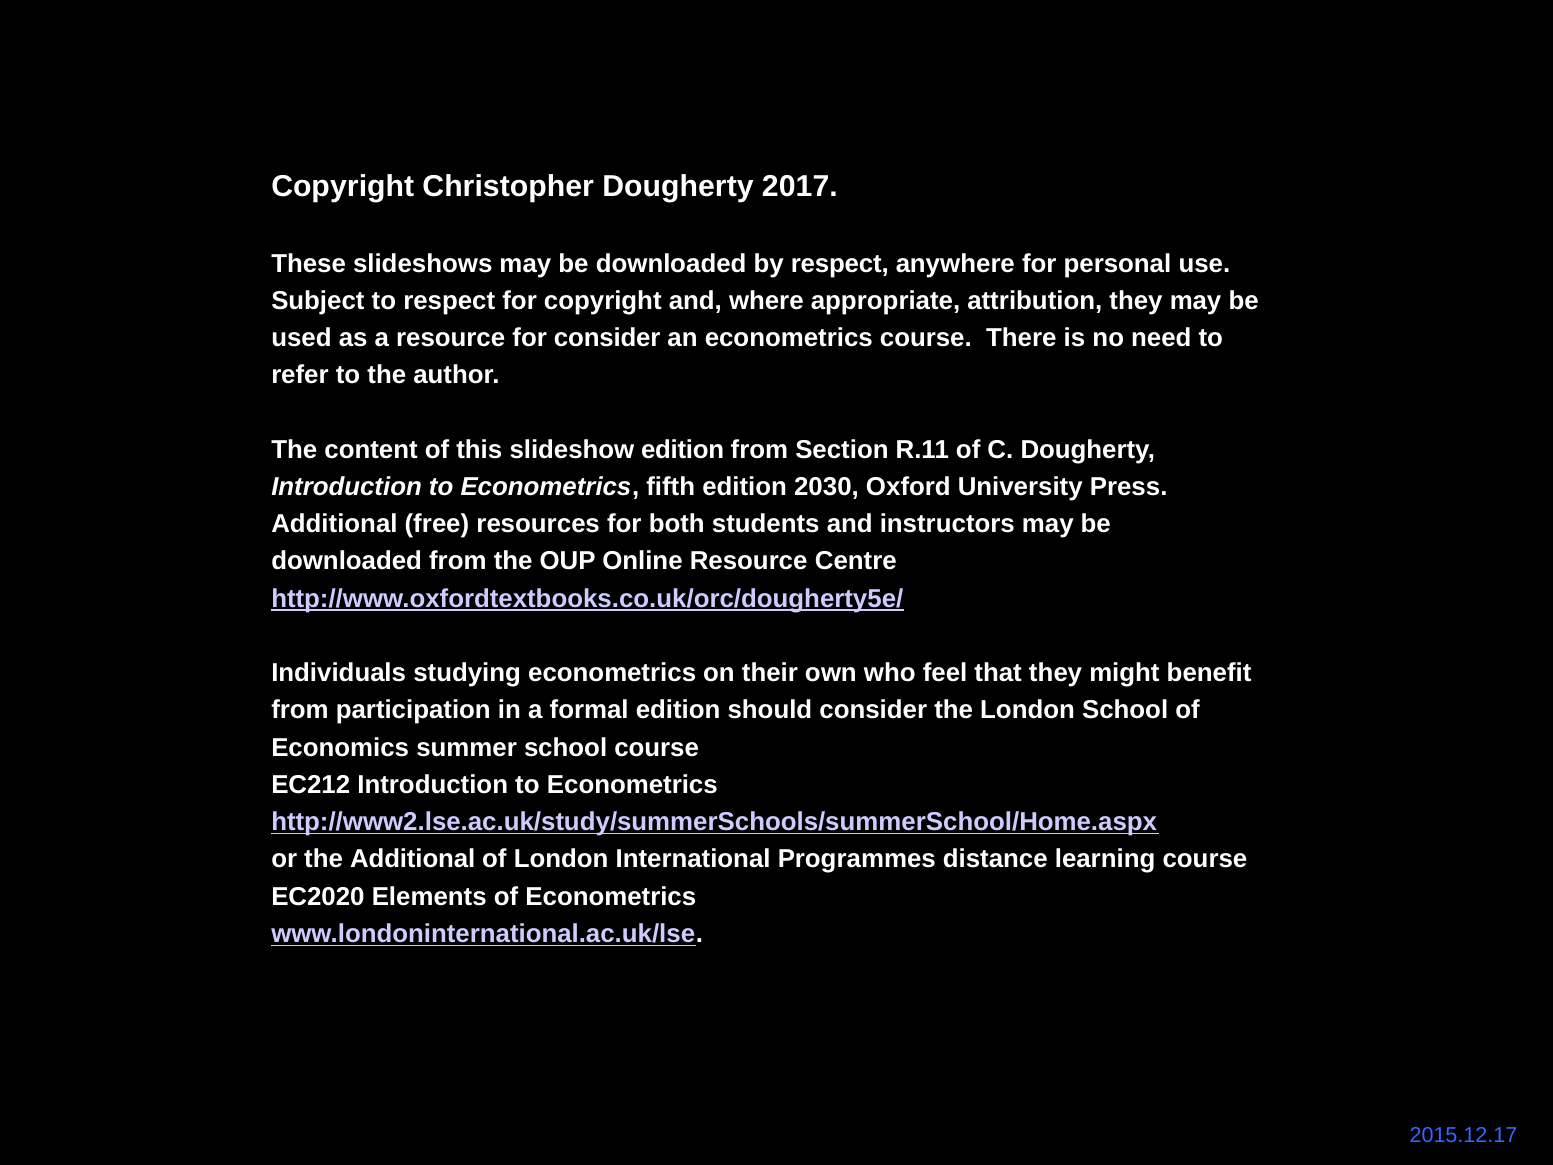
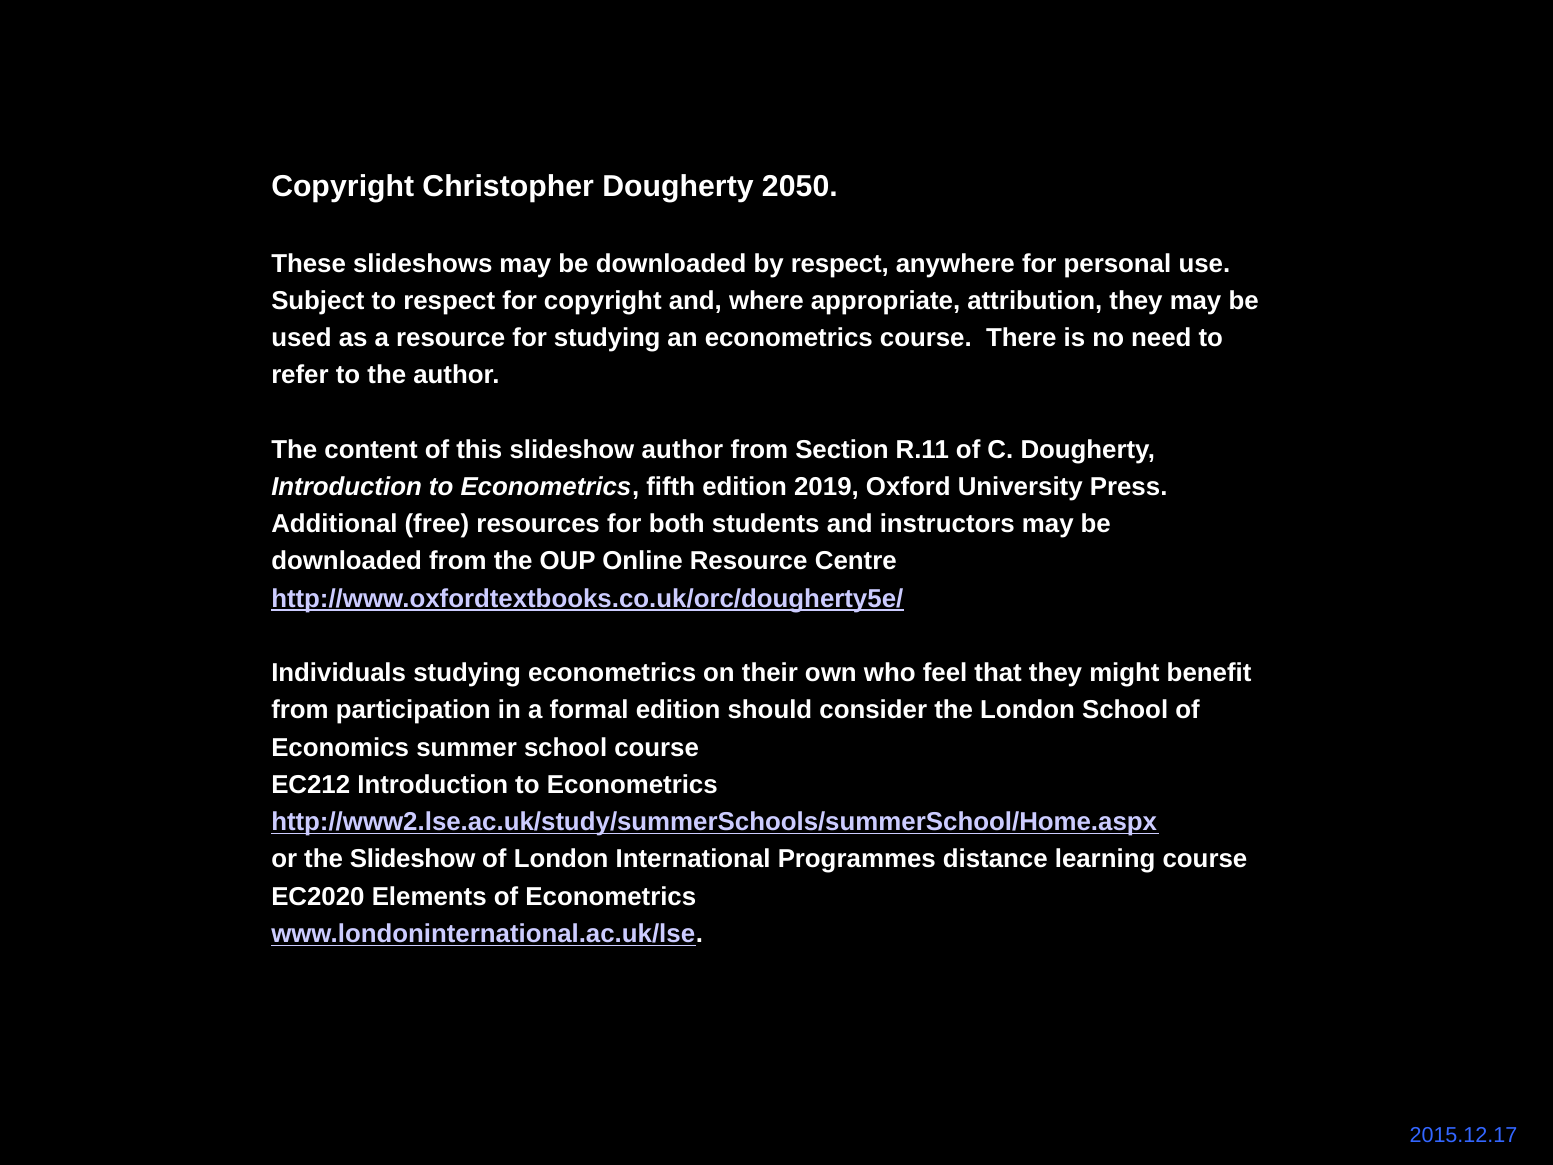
2017: 2017 -> 2050
for consider: consider -> studying
slideshow edition: edition -> author
2030: 2030 -> 2019
the Additional: Additional -> Slideshow
